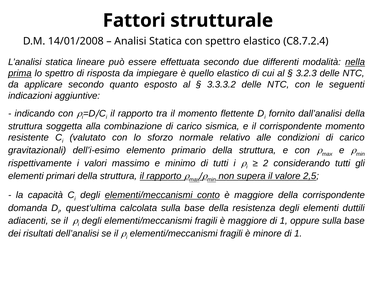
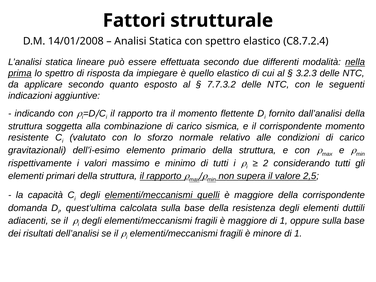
3.3.3.2: 3.3.3.2 -> 7.7.3.2
conto: conto -> quelli
